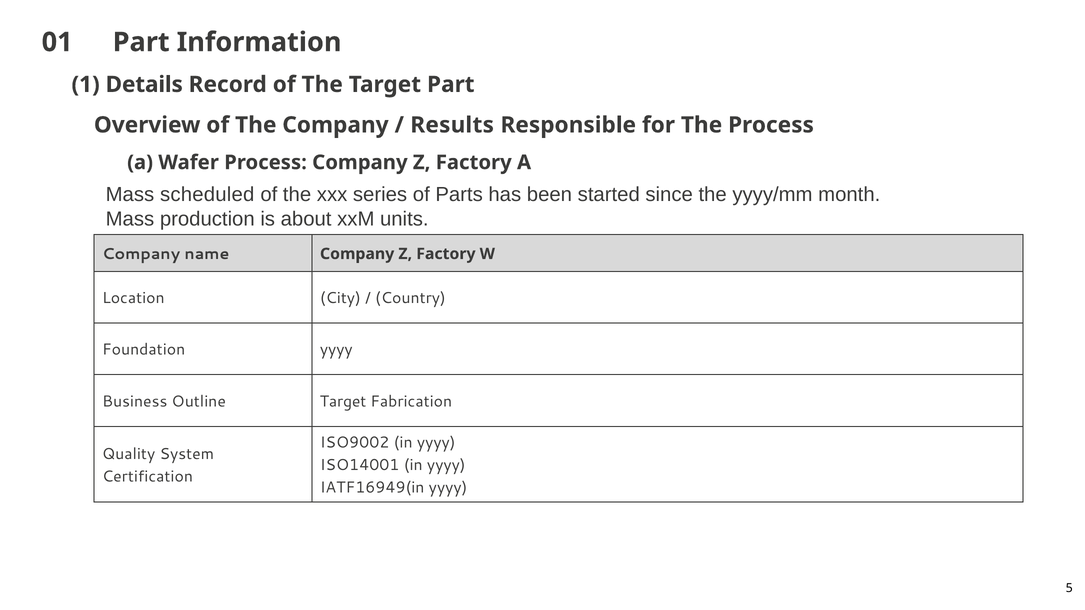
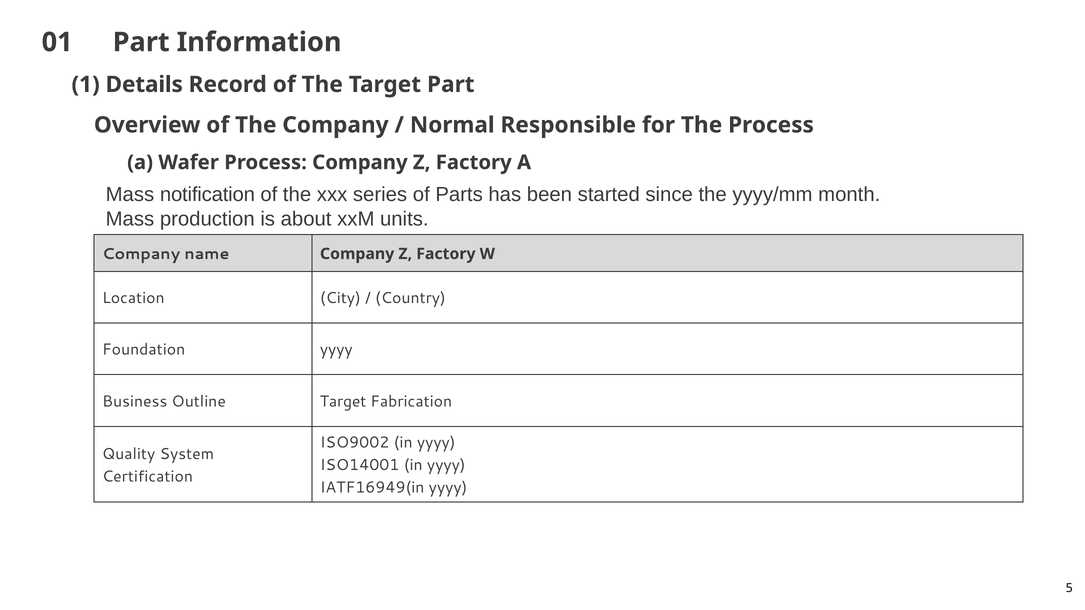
Results: Results -> Normal
scheduled: scheduled -> notification
